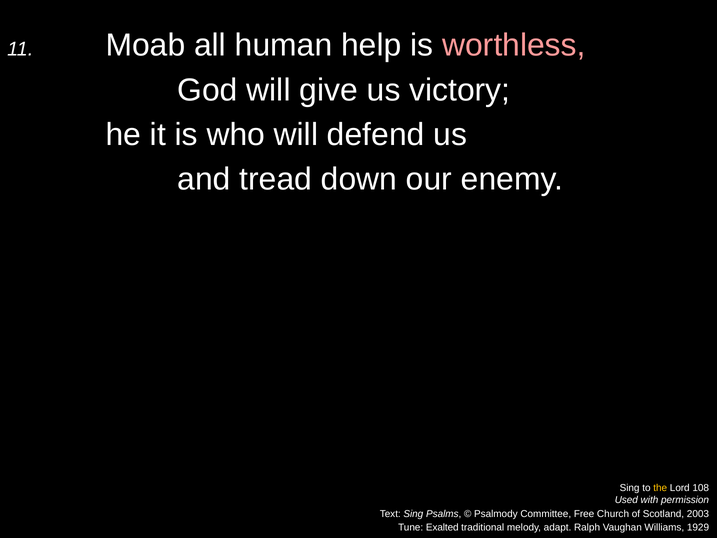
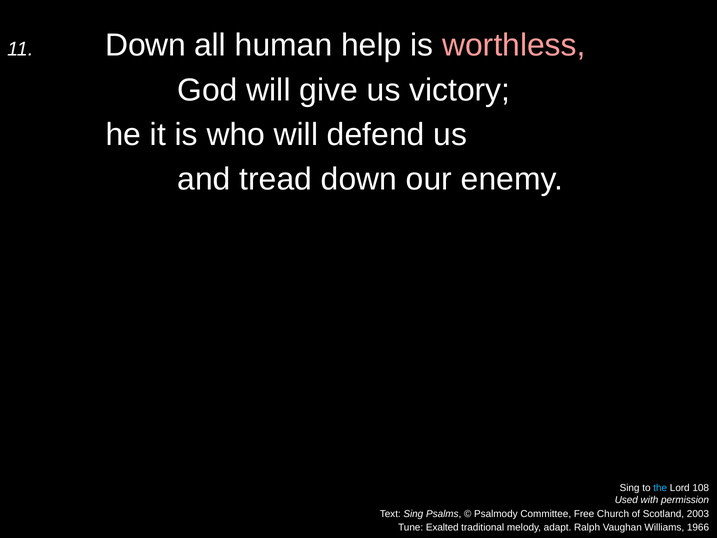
11 Moab: Moab -> Down
the colour: yellow -> light blue
1929: 1929 -> 1966
